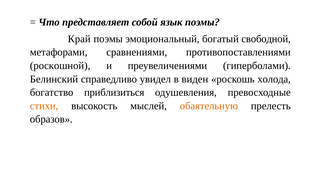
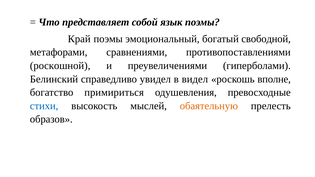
виден: виден -> видел
холода: холода -> вполне
приблизиться: приблизиться -> примириться
стихи colour: orange -> blue
